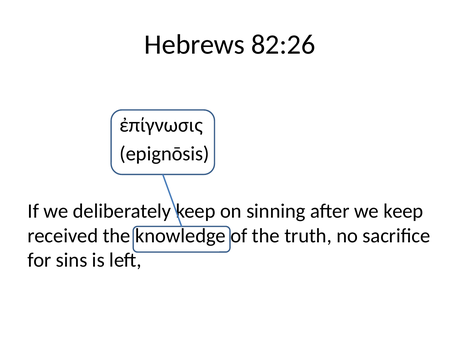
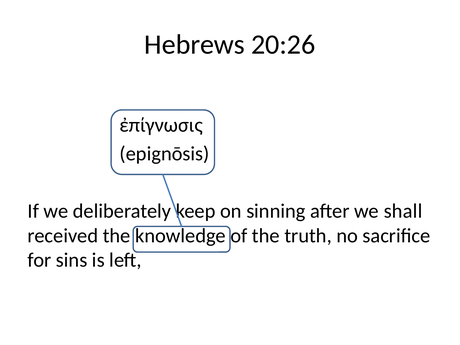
82:26: 82:26 -> 20:26
we keep: keep -> shall
